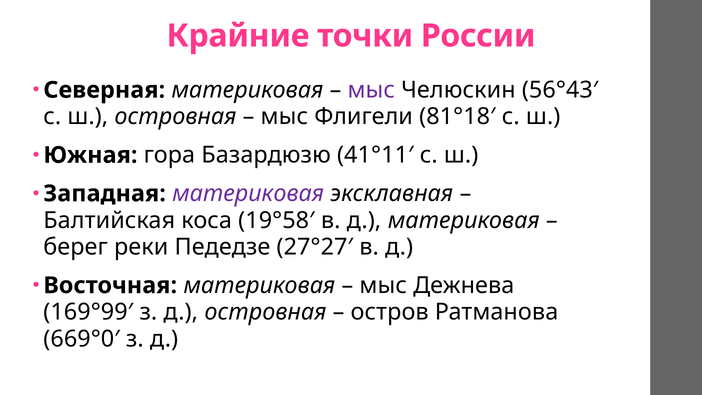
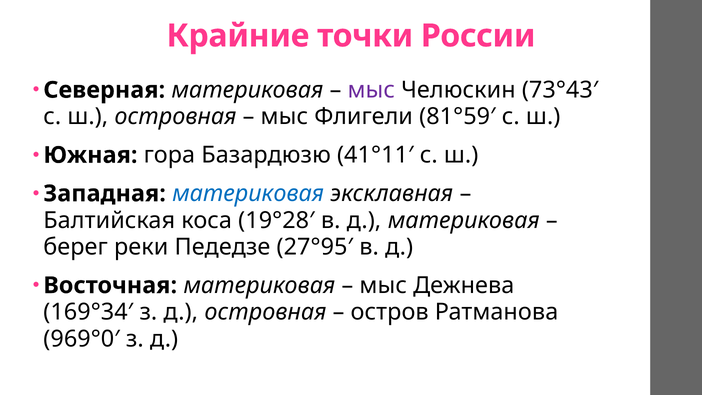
56°43′: 56°43′ -> 73°43′
81°18′: 81°18′ -> 81°59′
материковая at (248, 194) colour: purple -> blue
19°58′: 19°58′ -> 19°28′
27°27′: 27°27′ -> 27°95′
169°99′: 169°99′ -> 169°34′
669°0′: 669°0′ -> 969°0′
